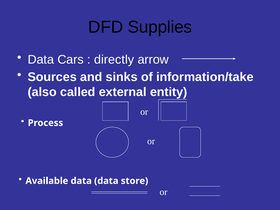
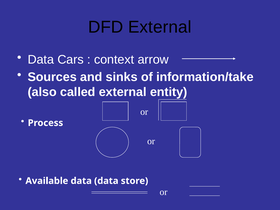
DFD Supplies: Supplies -> External
directly: directly -> context
